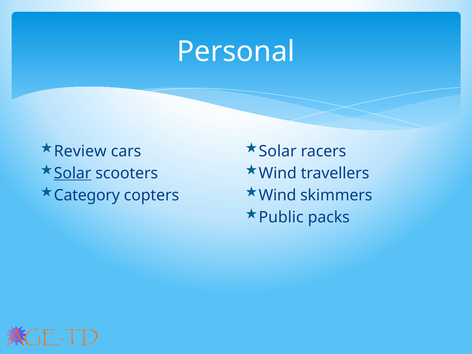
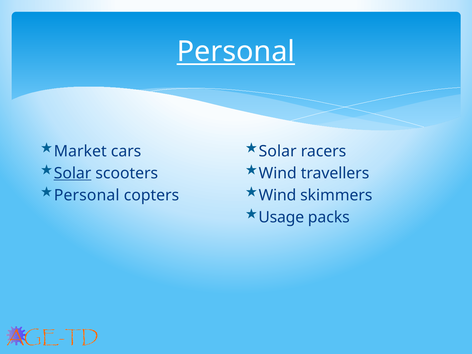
Personal at (236, 52) underline: none -> present
Review: Review -> Market
Category at (87, 195): Category -> Personal
Public: Public -> Usage
